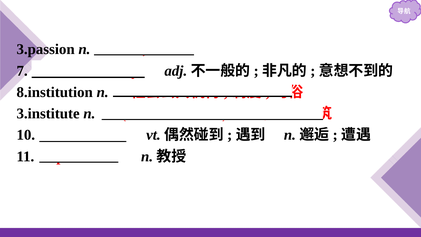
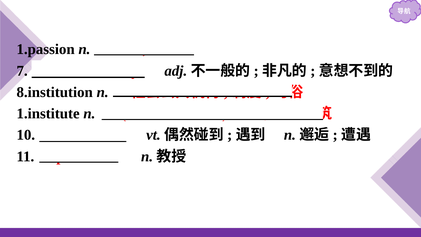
3.passion: 3.passion -> 1.passion
3.institute: 3.institute -> 1.institute
